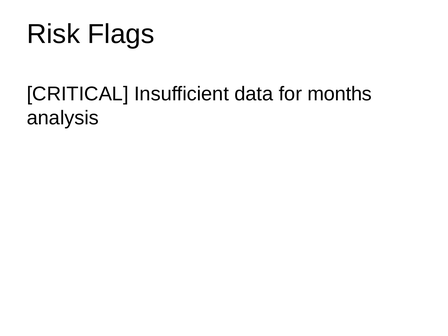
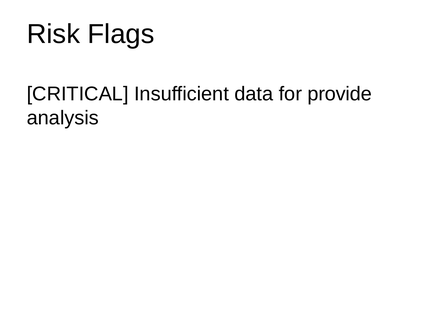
months: months -> provide
